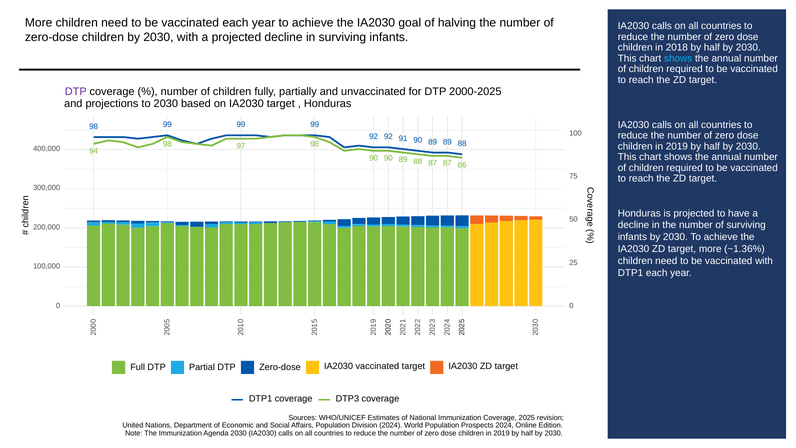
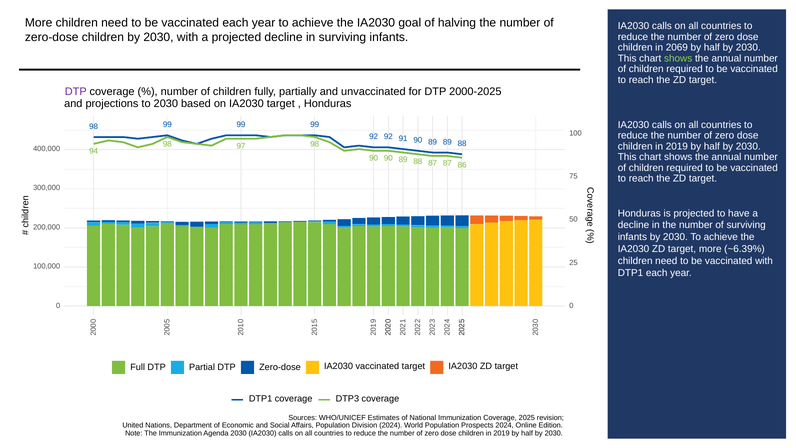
2018: 2018 -> 2069
shows at (678, 58) colour: light blue -> light green
~1.36%: ~1.36% -> ~6.39%
